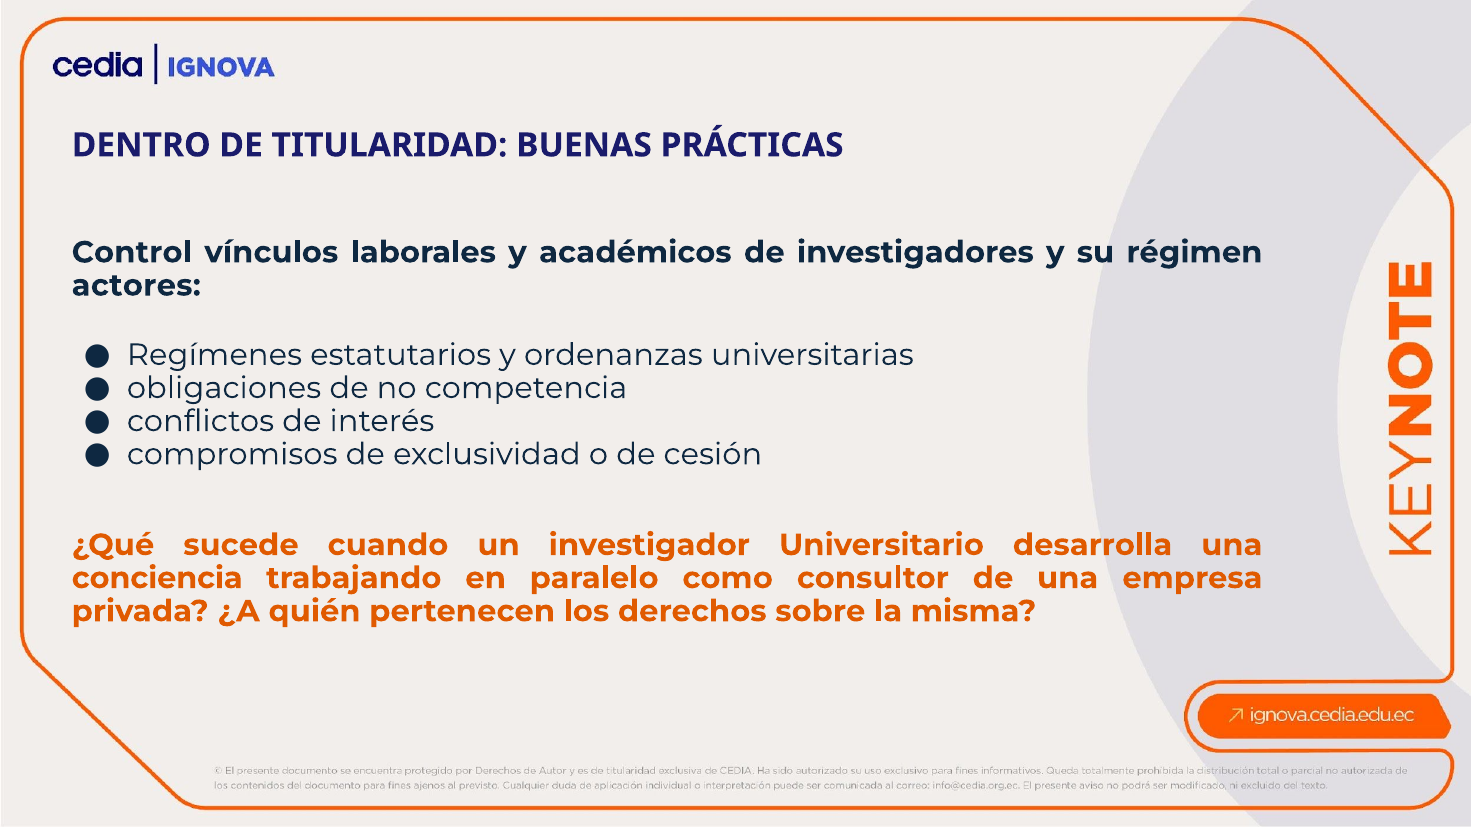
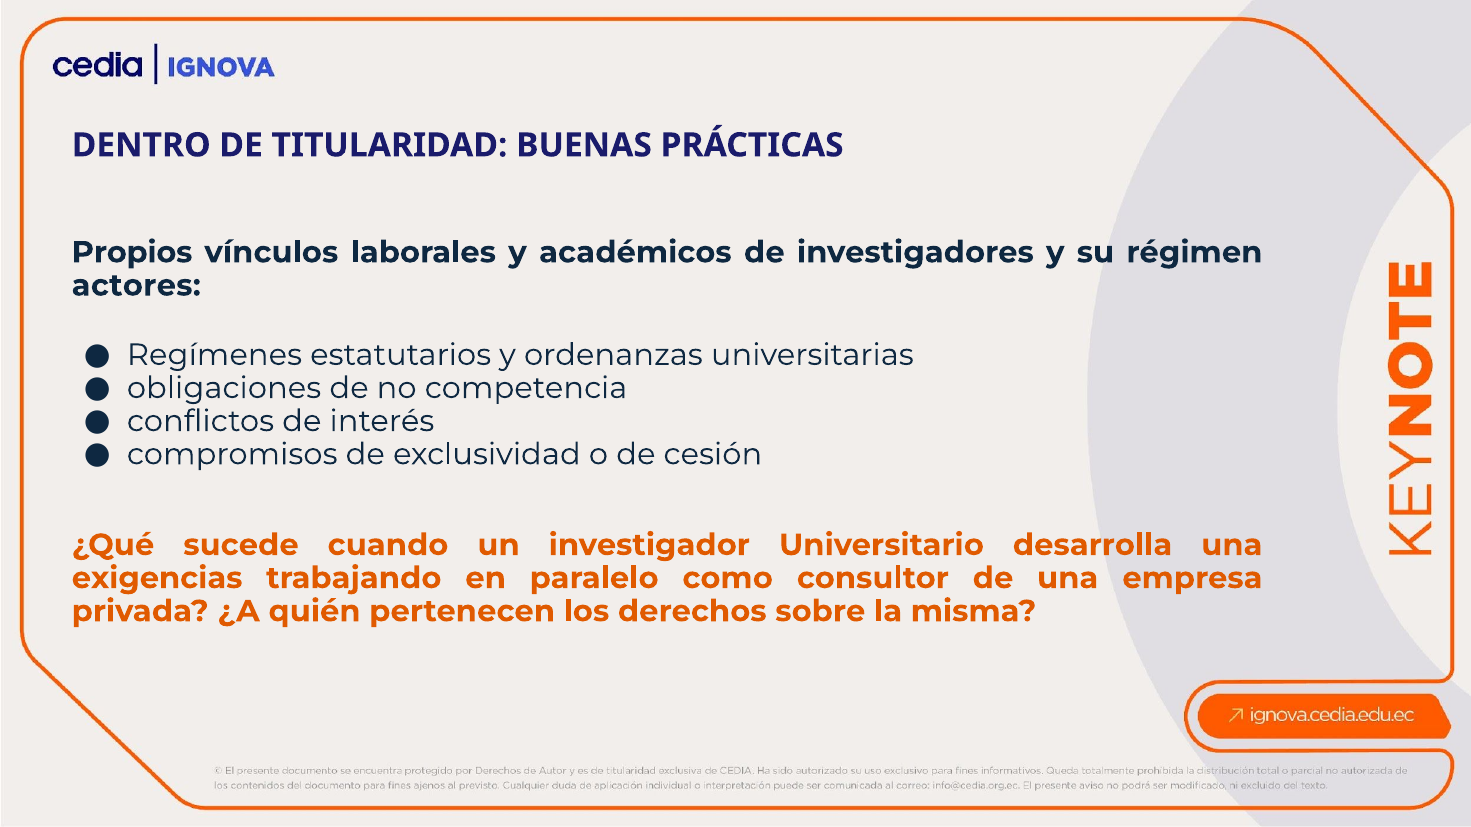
Control: Control -> Propios
conciencia: conciencia -> exigencias
